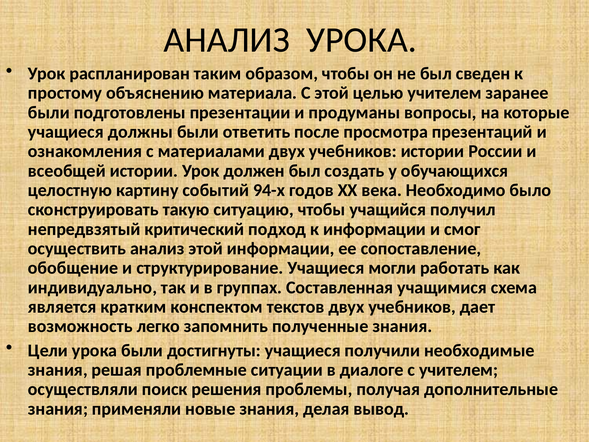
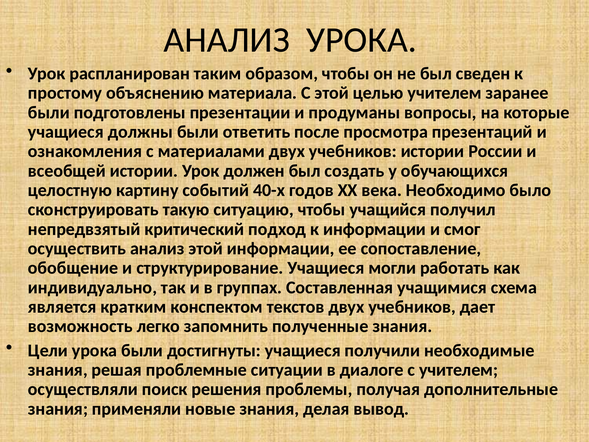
94-х: 94-х -> 40-х
